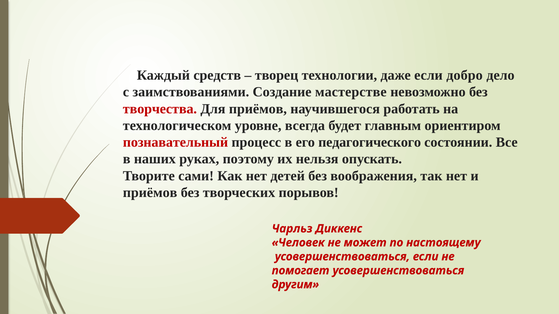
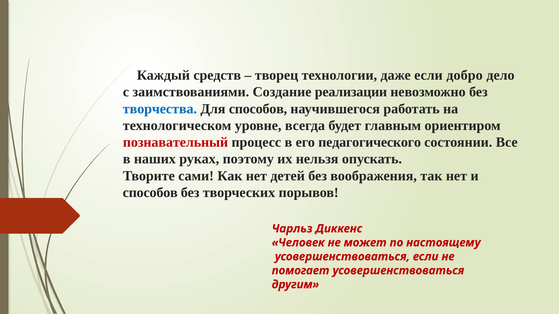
мастерстве: мастерстве -> реализации
творчества colour: red -> blue
Для приёмов: приёмов -> способов
приёмов at (150, 193): приёмов -> способов
